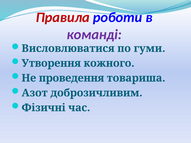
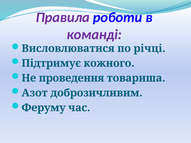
Правила colour: red -> purple
гуми: гуми -> річці
Утворення: Утворення -> Підтримує
Фізичні: Фізичні -> Феруму
